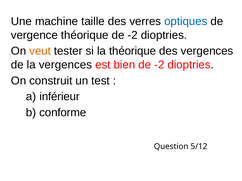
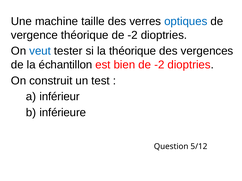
veut colour: orange -> blue
la vergences: vergences -> échantillon
conforme: conforme -> inférieure
